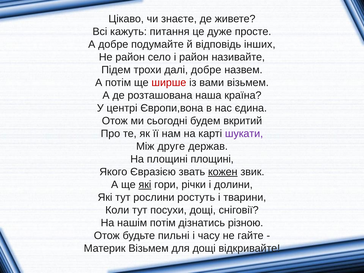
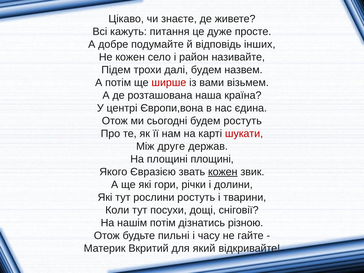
Не район: район -> кожен
далі добре: добре -> будем
будем вкритий: вкритий -> ростуть
шукати colour: purple -> red
які at (145, 185) underline: present -> none
Материк Візьмем: Візьмем -> Вкритий
для дощі: дощі -> який
